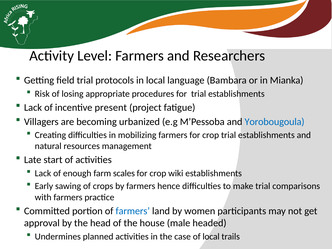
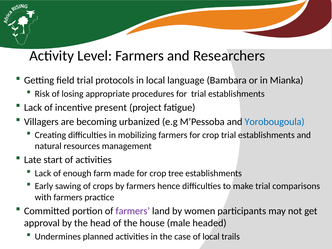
scales: scales -> made
wiki: wiki -> tree
farmers at (133, 211) colour: blue -> purple
